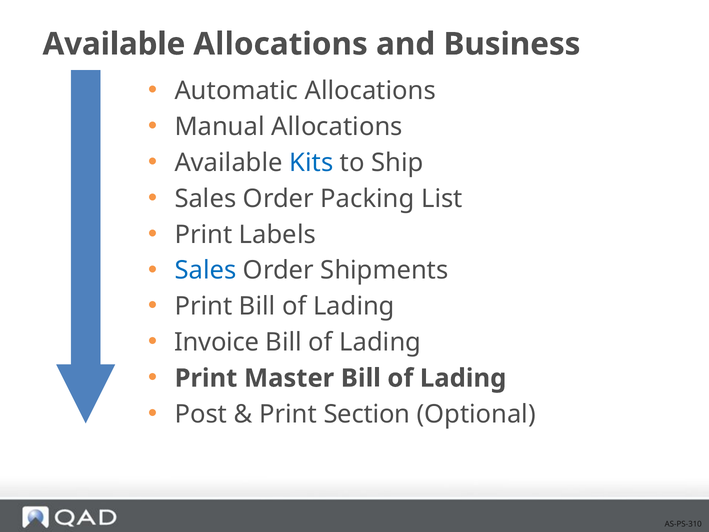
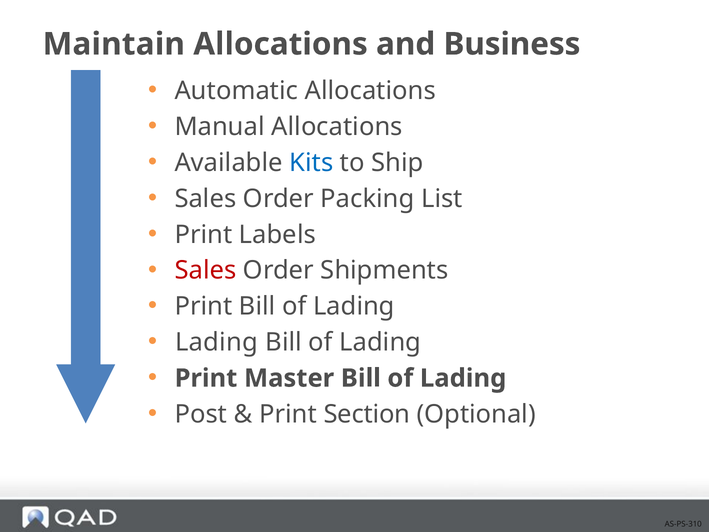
Available at (114, 44): Available -> Maintain
Sales at (205, 270) colour: blue -> red
Invoice at (217, 342): Invoice -> Lading
